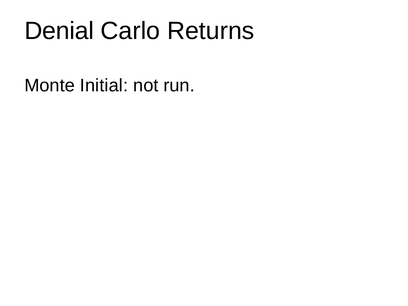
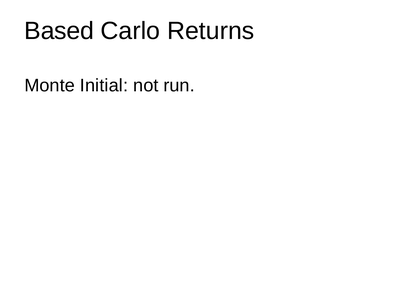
Denial: Denial -> Based
